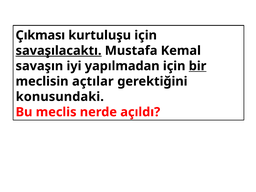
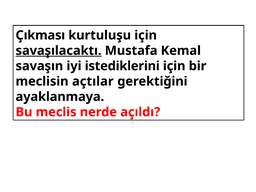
yapılmadan: yapılmadan -> istediklerini
bir underline: present -> none
konusundaki: konusundaki -> ayaklanmaya
